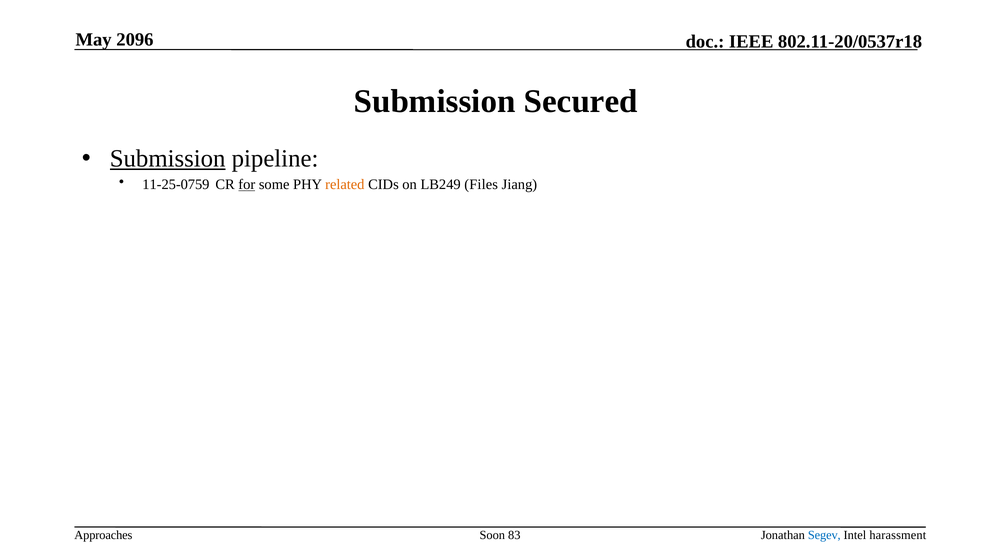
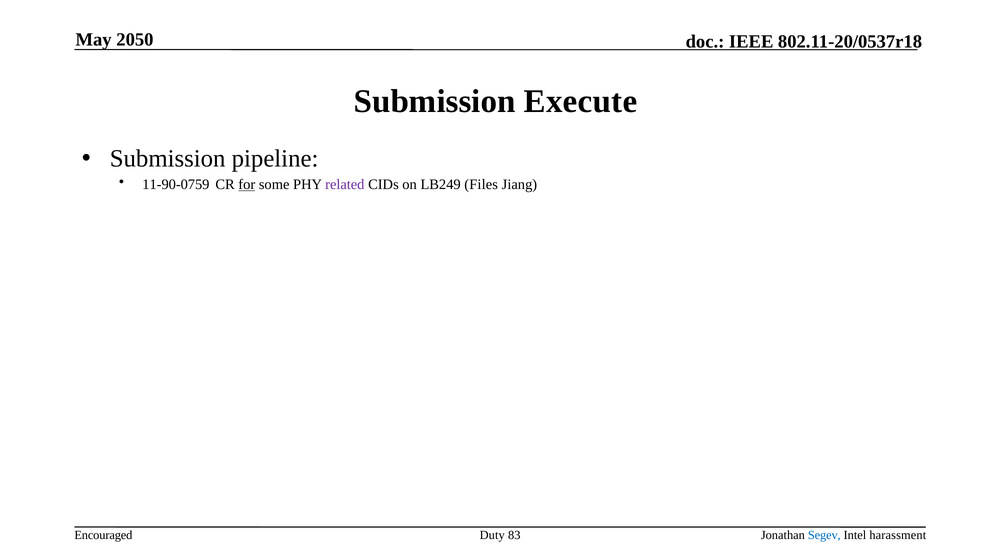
2096: 2096 -> 2050
Secured: Secured -> Execute
Submission at (168, 159) underline: present -> none
11-25-0759: 11-25-0759 -> 11-90-0759
related colour: orange -> purple
Approaches: Approaches -> Encouraged
Soon: Soon -> Duty
